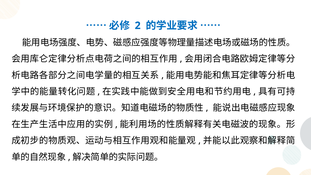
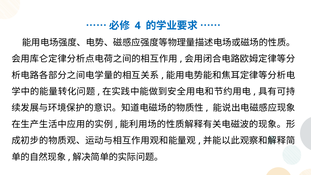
2: 2 -> 4
